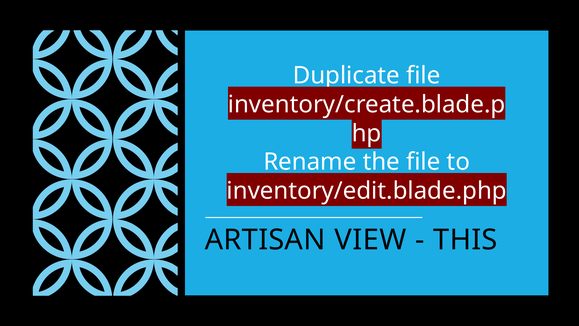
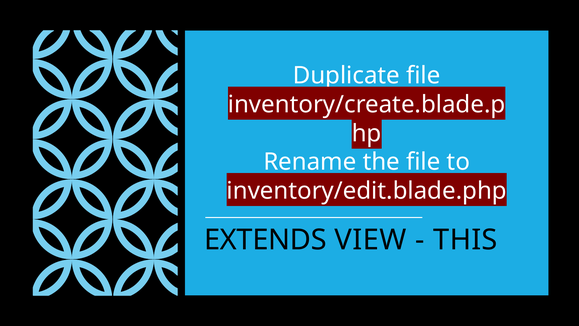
ARTISAN: ARTISAN -> EXTENDS
